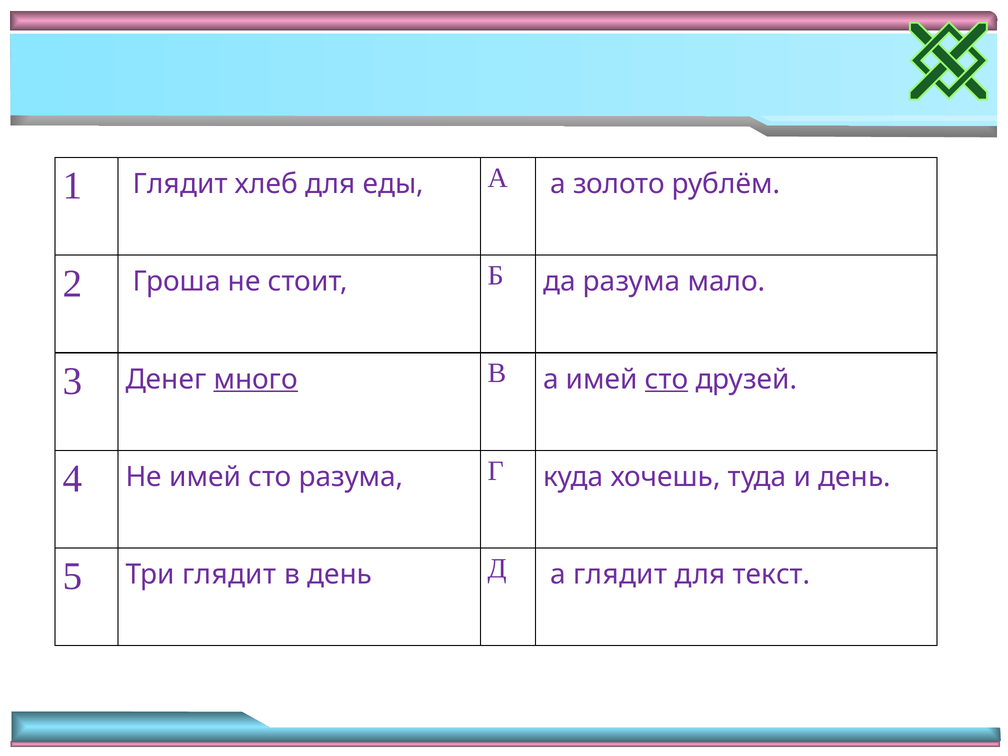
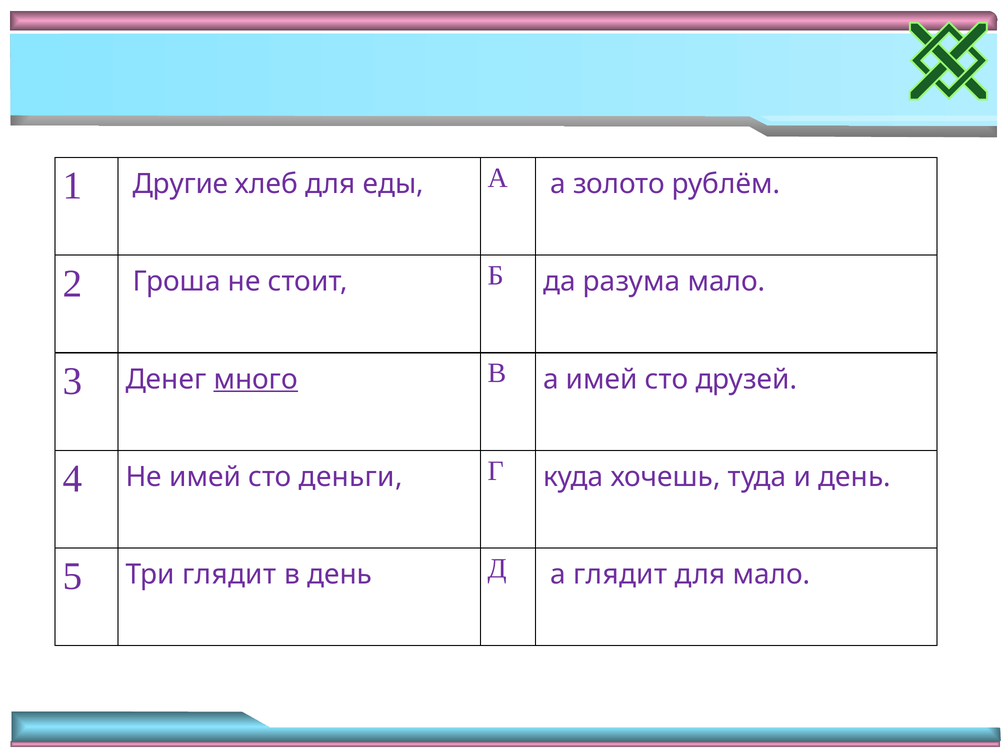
1 Глядит: Глядит -> Другие
сто at (667, 379) underline: present -> none
сто разума: разума -> деньги
для текст: текст -> мало
